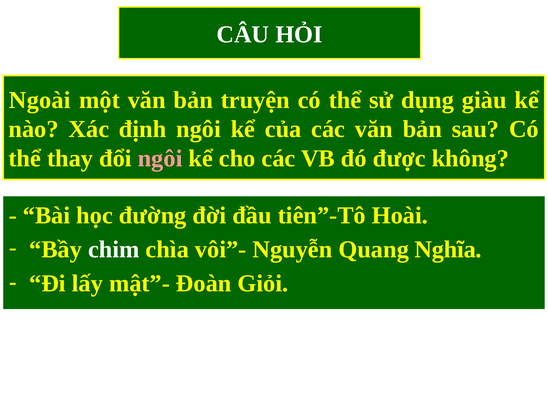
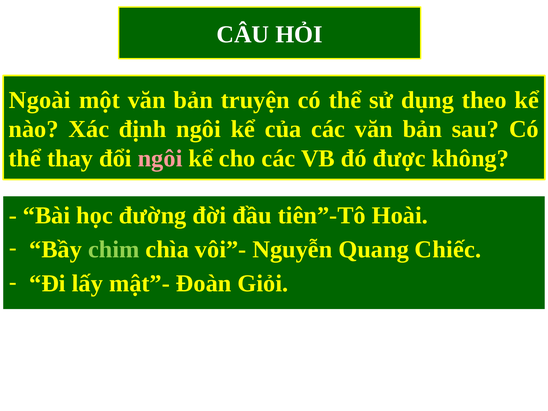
giàu: giàu -> theo
chim colour: white -> light green
Nghĩa: Nghĩa -> Chiếc
